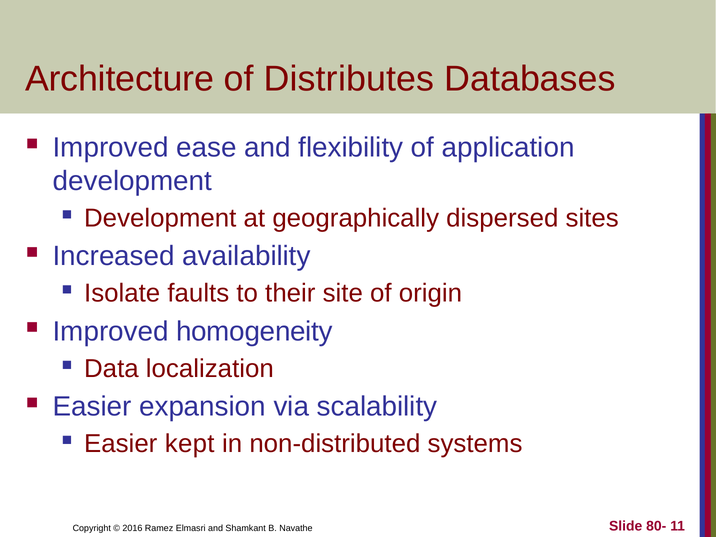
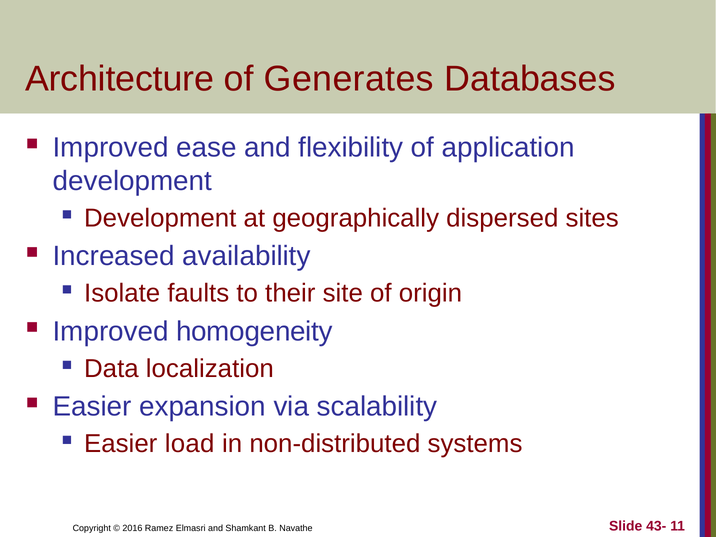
Distributes: Distributes -> Generates
kept: kept -> load
80-: 80- -> 43-
